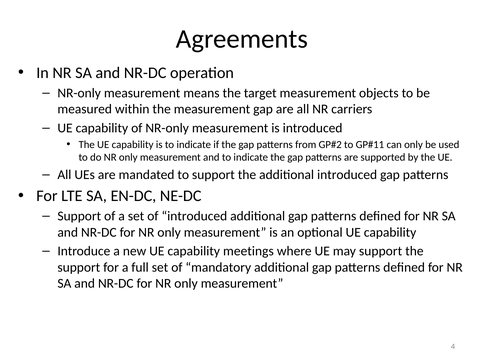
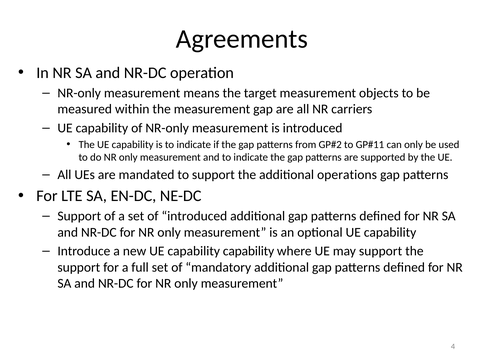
additional introduced: introduced -> operations
capability meetings: meetings -> capability
